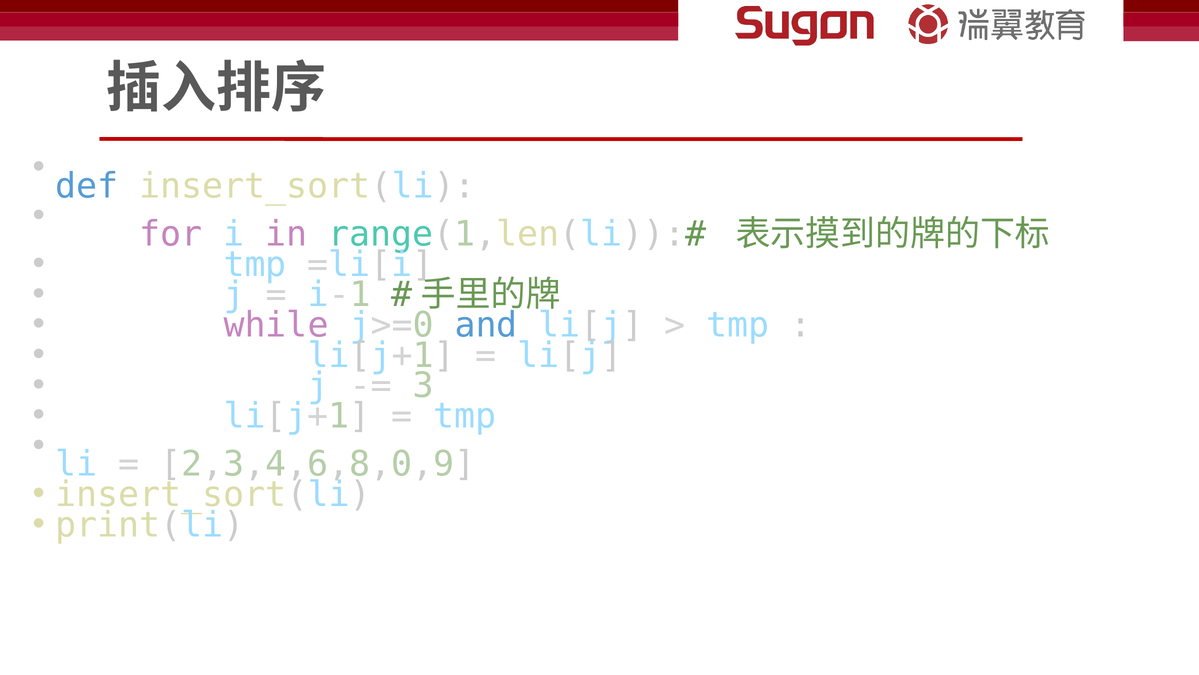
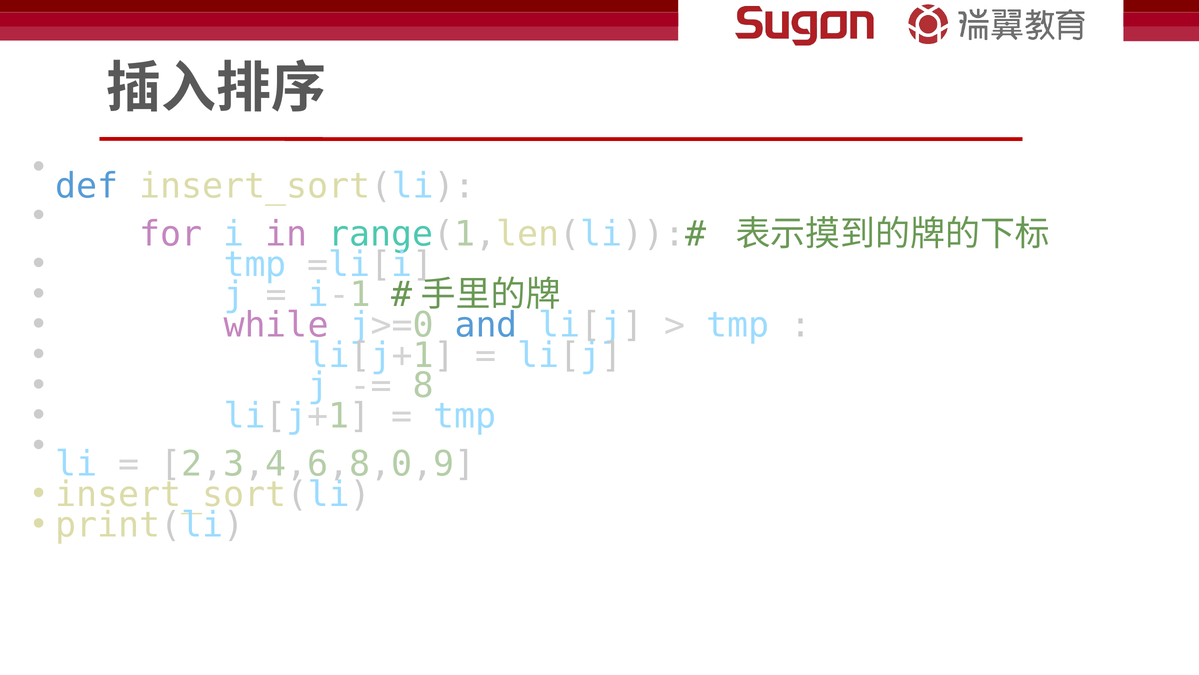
3: 3 -> 8
